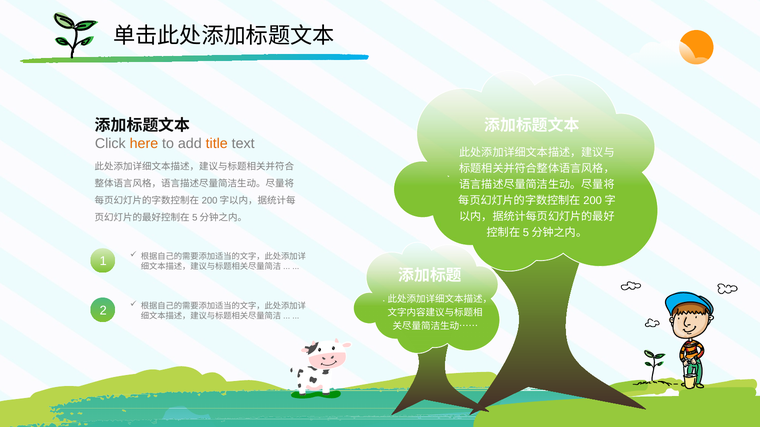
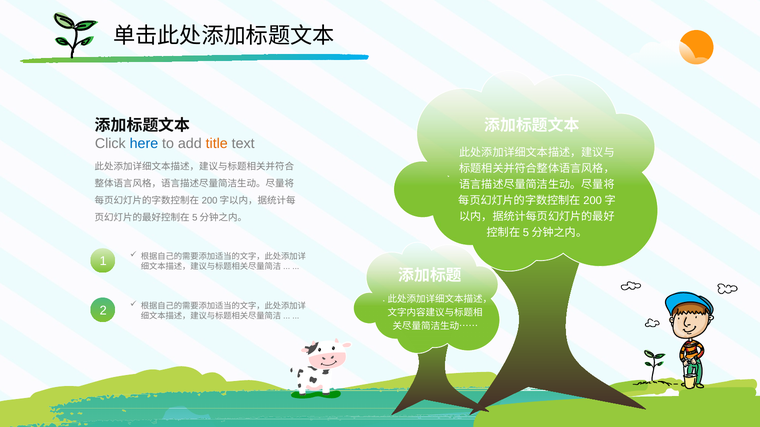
here colour: orange -> blue
